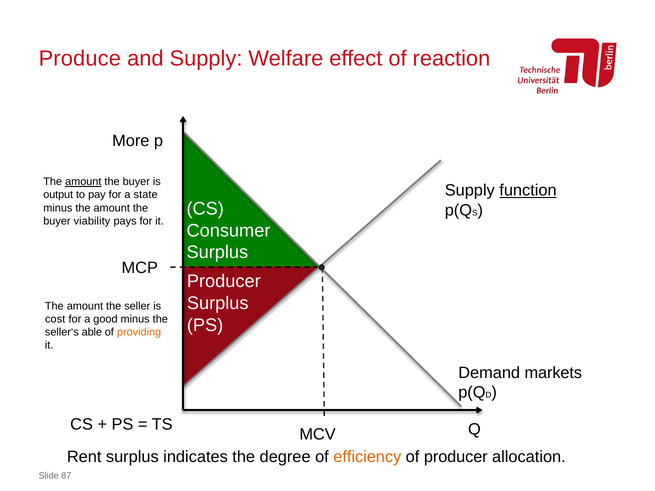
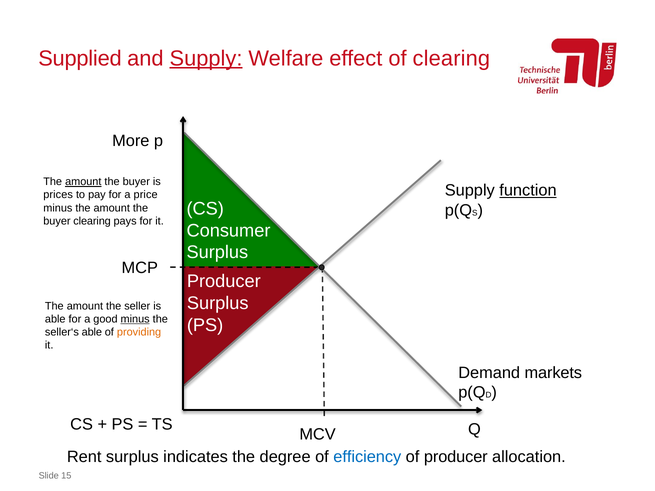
Produce: Produce -> Supplied
Supply at (206, 58) underline: none -> present
of reaction: reaction -> clearing
output: output -> prices
state: state -> price
buyer viability: viability -> clearing
cost at (55, 319): cost -> able
minus at (135, 319) underline: none -> present
efficiency colour: orange -> blue
87: 87 -> 15
